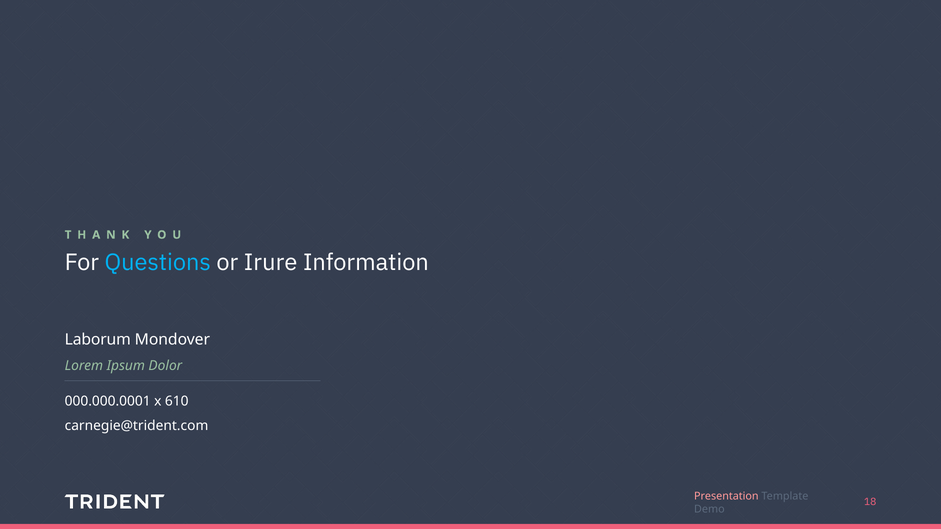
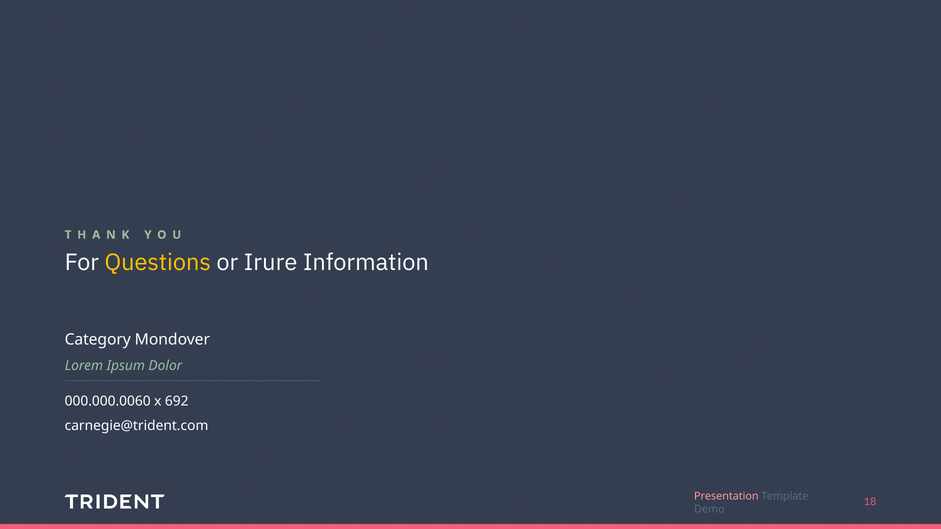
Questions colour: light blue -> yellow
Laborum: Laborum -> Category
000.000.0001: 000.000.0001 -> 000.000.0060
610: 610 -> 692
